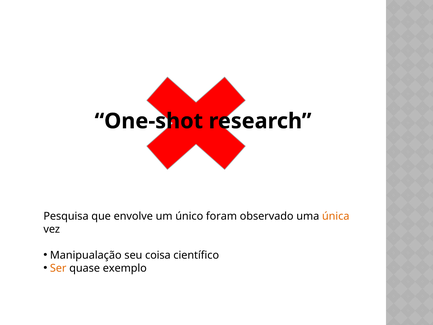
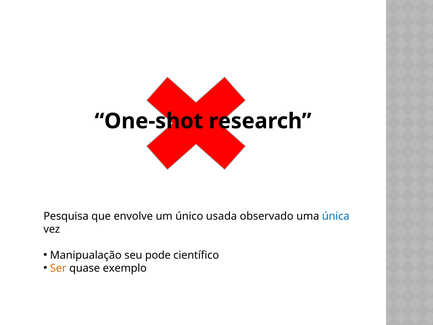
foram: foram -> usada
única colour: orange -> blue
coisa: coisa -> pode
